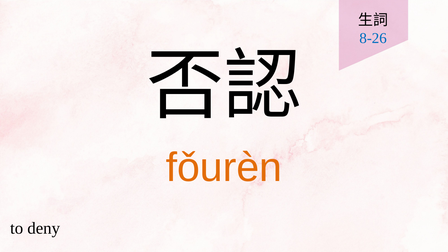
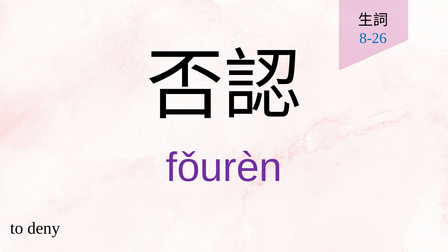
fǒurèn colour: orange -> purple
